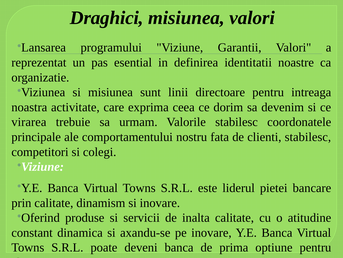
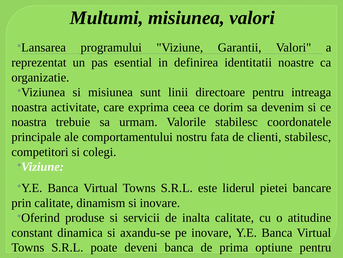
Draghici: Draghici -> Multumi
virarea at (29, 122): virarea -> noastra
